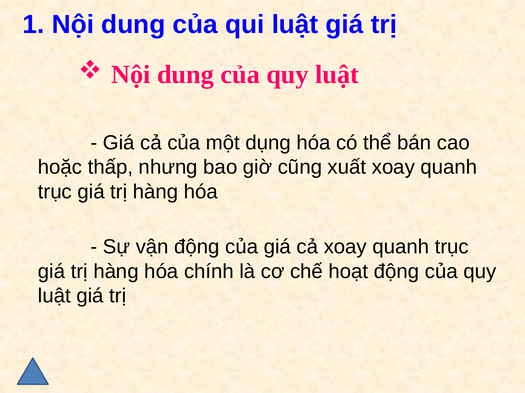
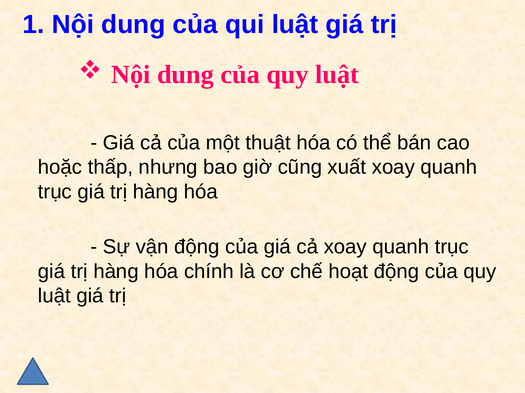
dụng: dụng -> thuật
